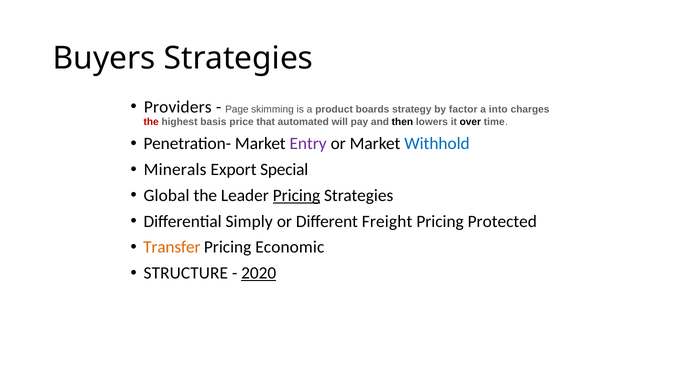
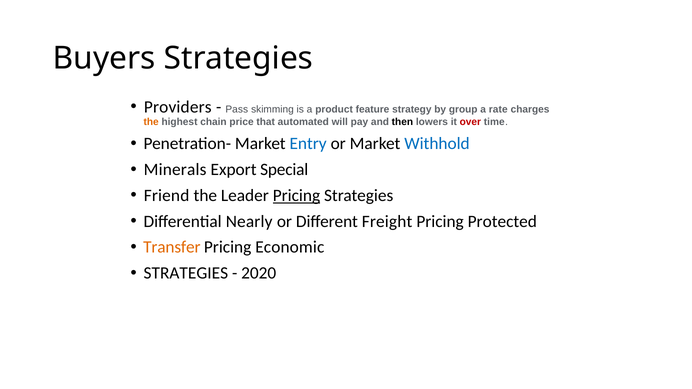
Page: Page -> Pass
boards: boards -> feature
factor: factor -> group
into: into -> rate
the at (151, 122) colour: red -> orange
basis: basis -> chain
over colour: black -> red
Entry colour: purple -> blue
Global: Global -> Friend
Simply: Simply -> Nearly
STRUCTURE at (186, 273): STRUCTURE -> STRATEGIES
2020 underline: present -> none
